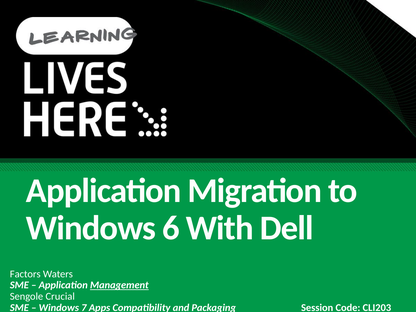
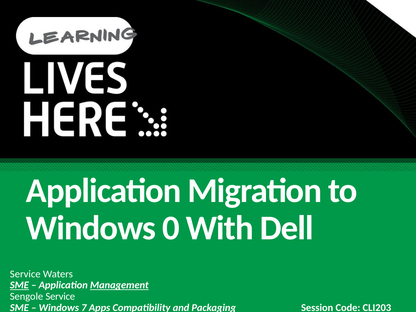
6: 6 -> 0
Factors at (25, 274): Factors -> Service
SME at (19, 285) underline: none -> present
Sengole Crucial: Crucial -> Service
